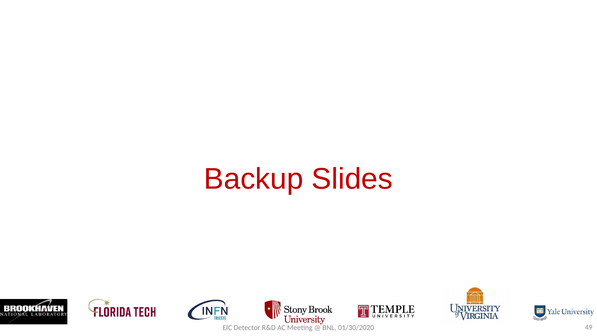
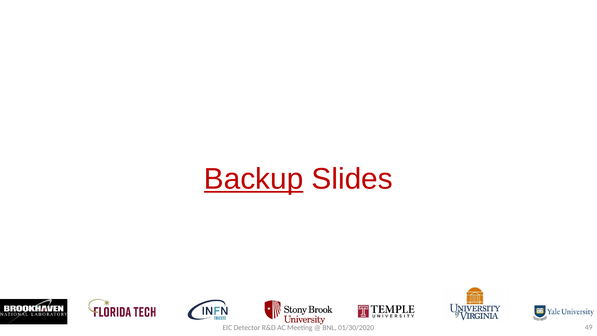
Backup underline: none -> present
